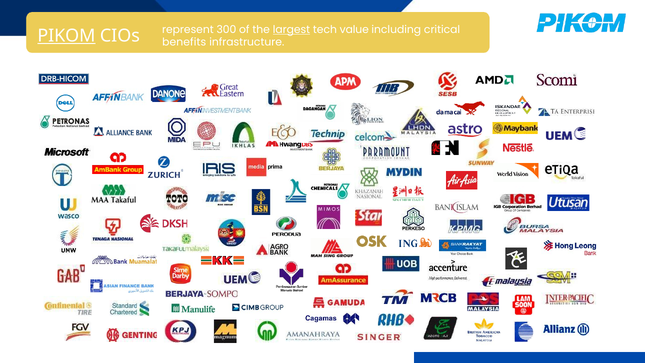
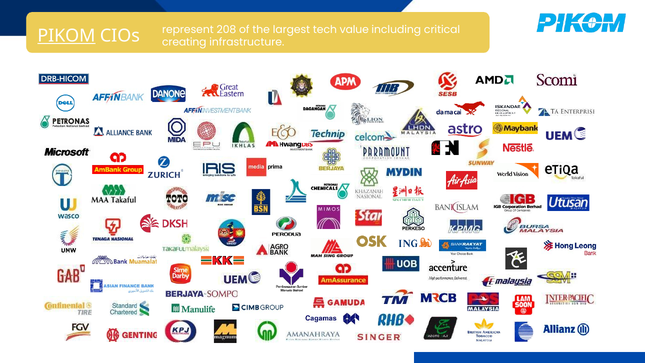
300: 300 -> 208
largest underline: present -> none
benefits: benefits -> creating
